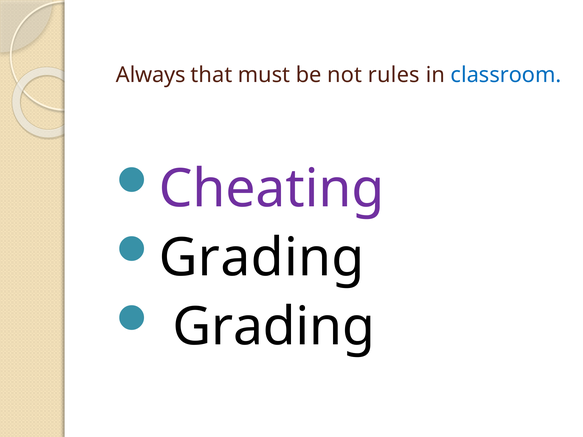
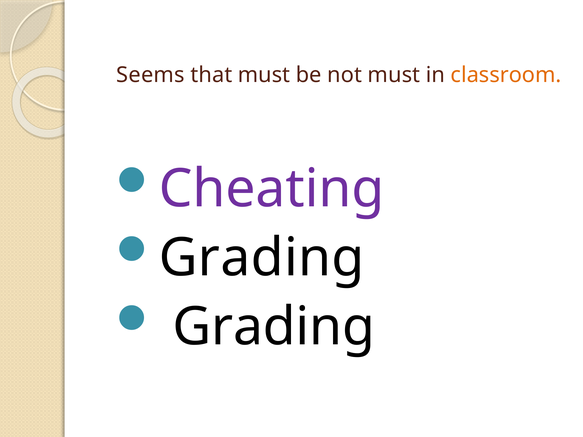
Always: Always -> Seems
not rules: rules -> must
classroom colour: blue -> orange
